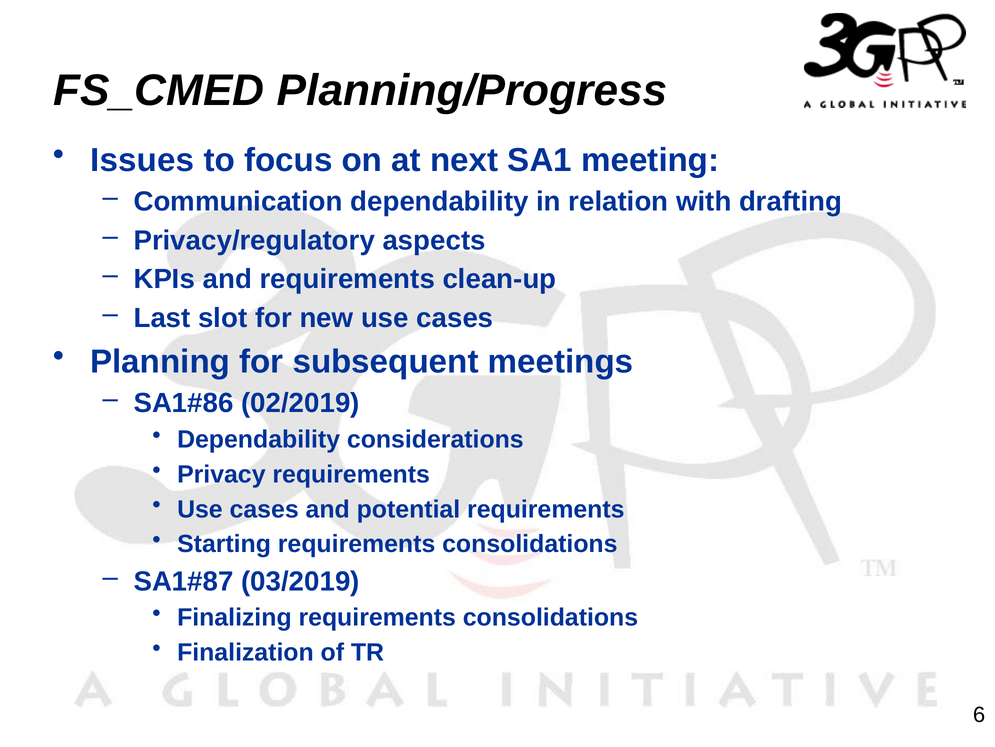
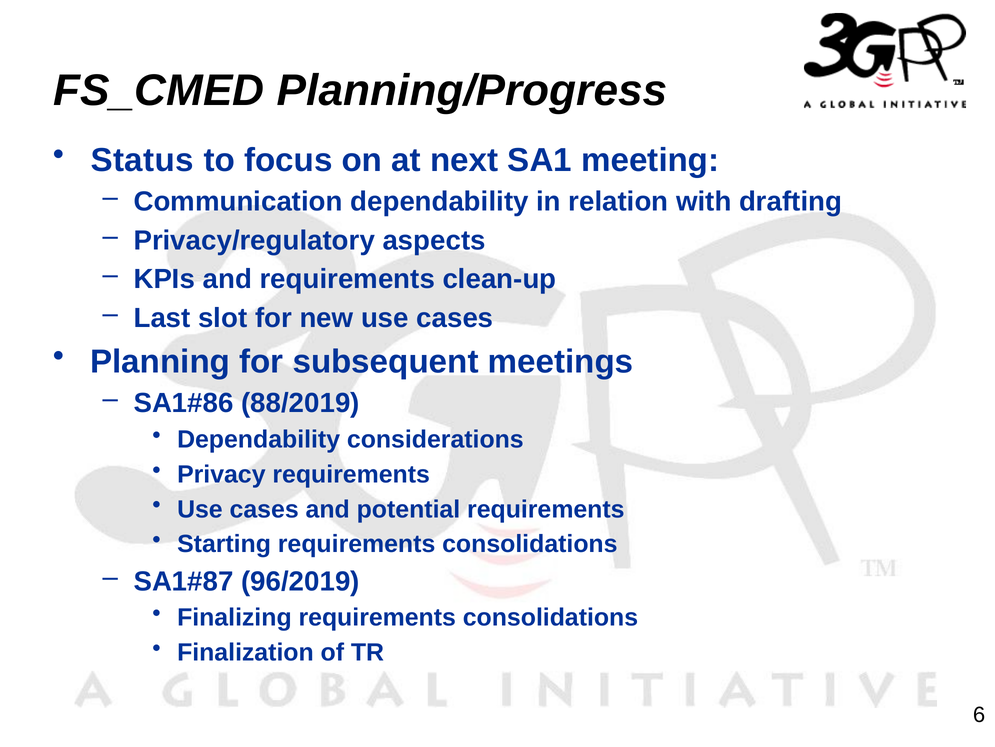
Issues: Issues -> Status
02/2019: 02/2019 -> 88/2019
03/2019: 03/2019 -> 96/2019
